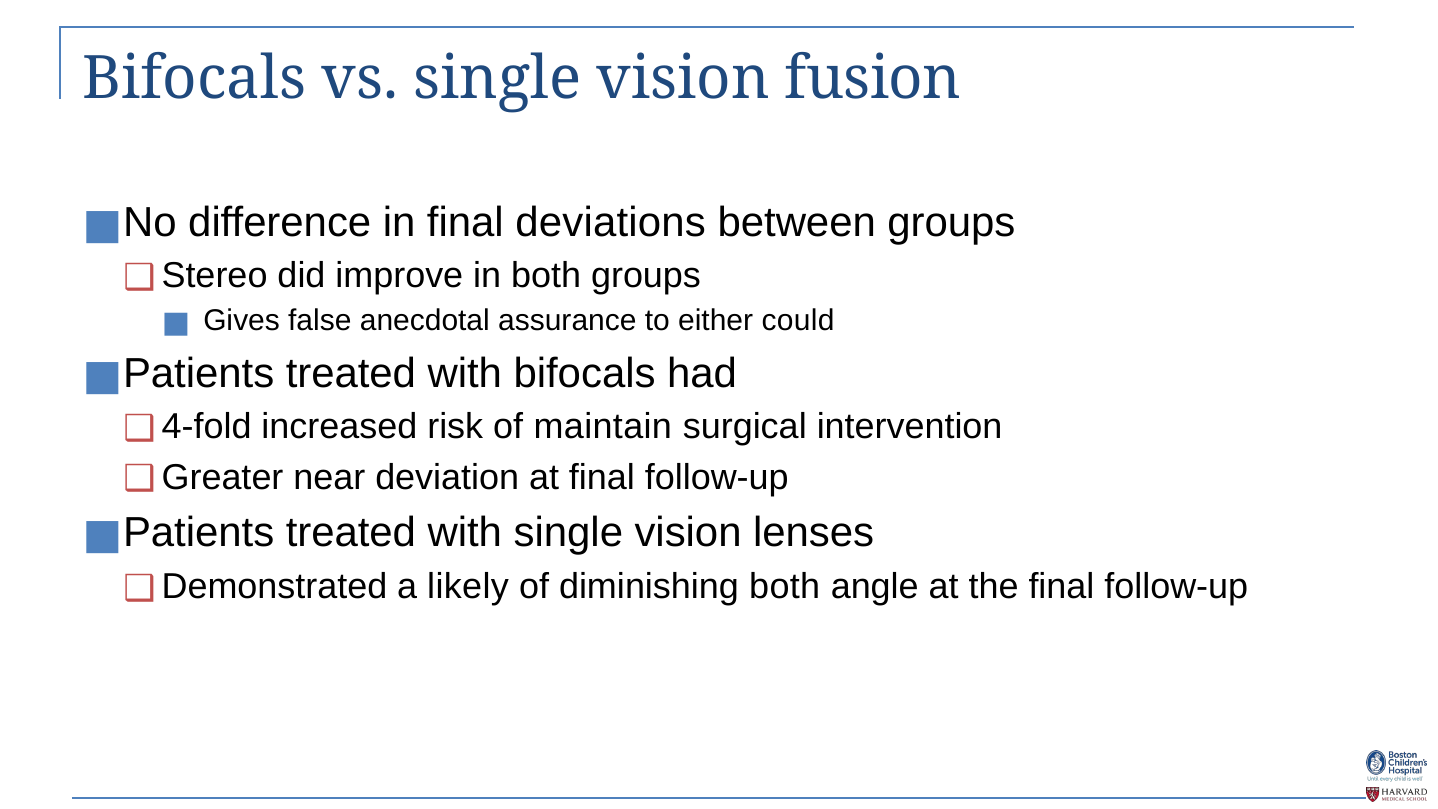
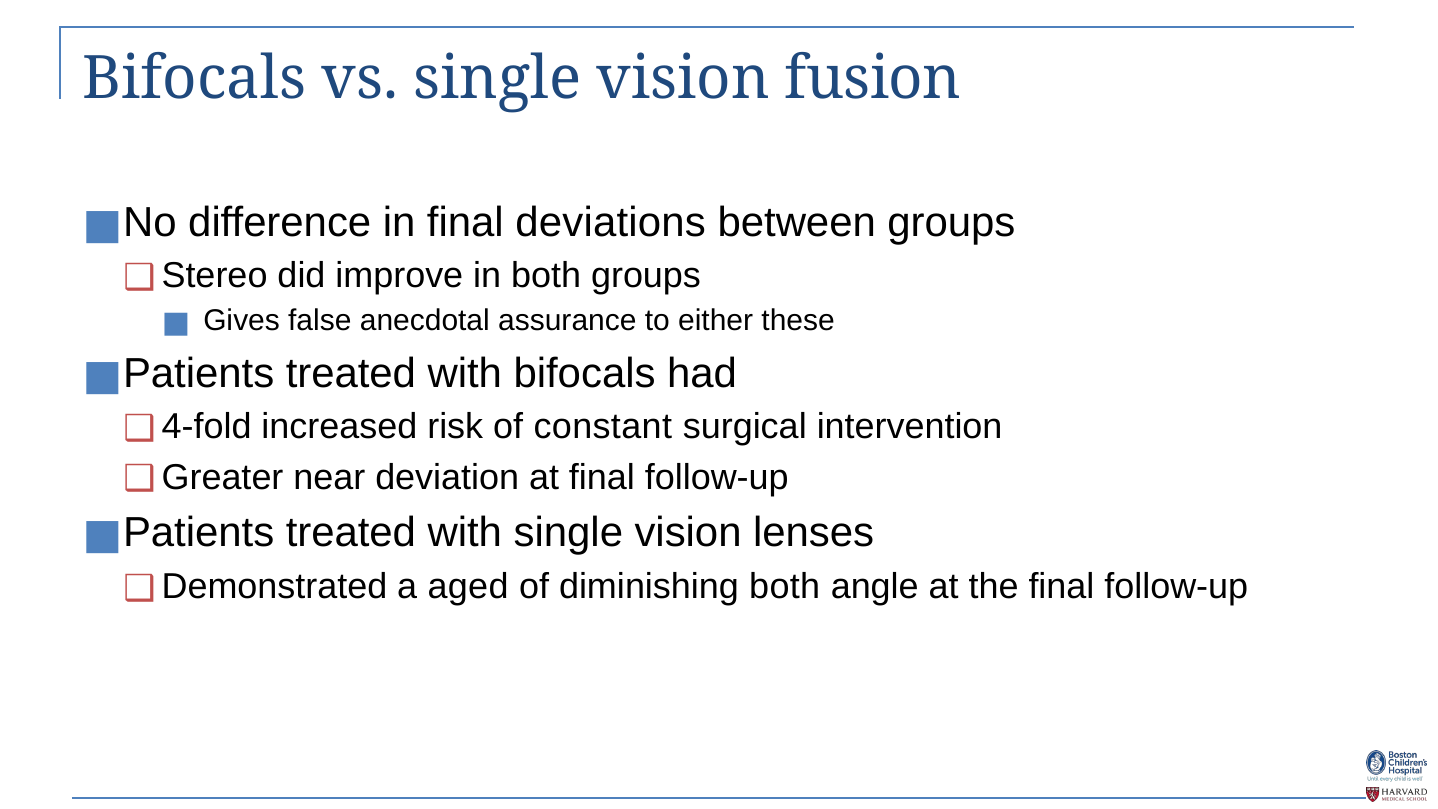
could: could -> these
maintain: maintain -> constant
likely: likely -> aged
